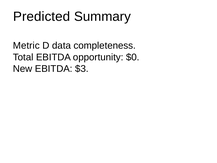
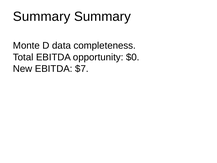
Predicted at (42, 16): Predicted -> Summary
Metric: Metric -> Monte
$3: $3 -> $7
